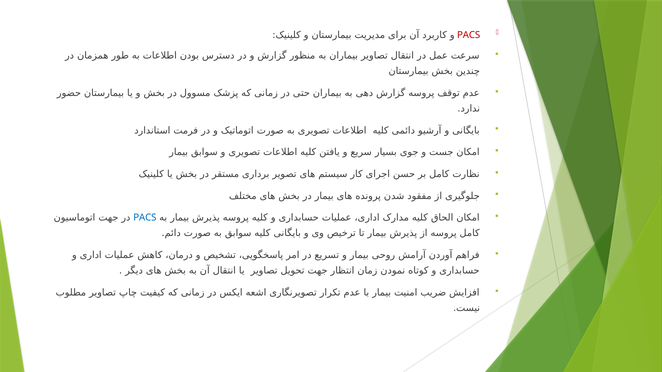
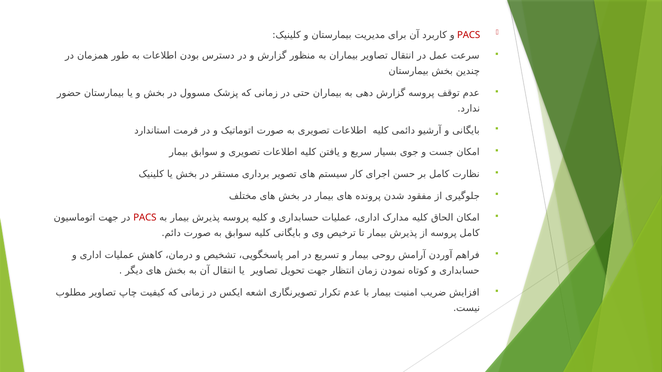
PACS at (145, 218) colour: blue -> red
